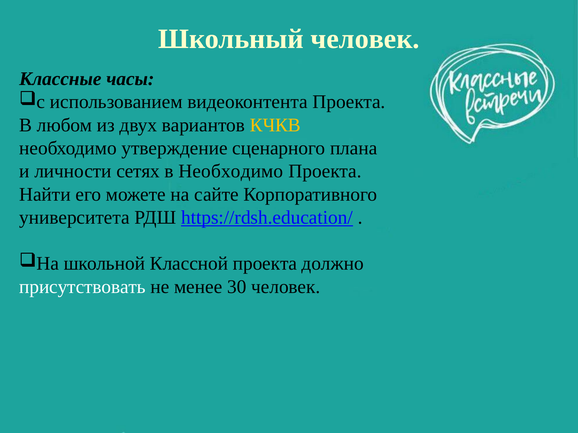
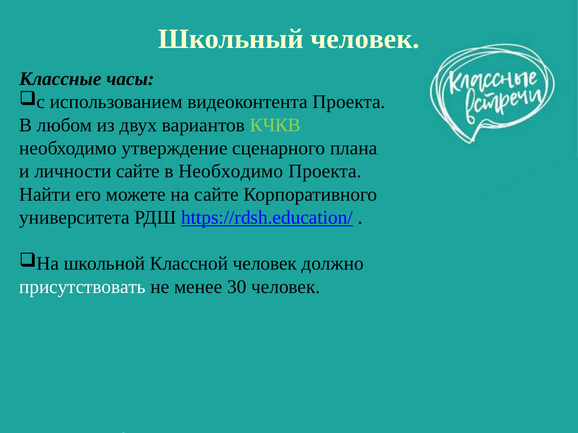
КЧКВ colour: yellow -> light green
личности сетях: сетях -> сайте
Классной проекта: проекта -> человек
